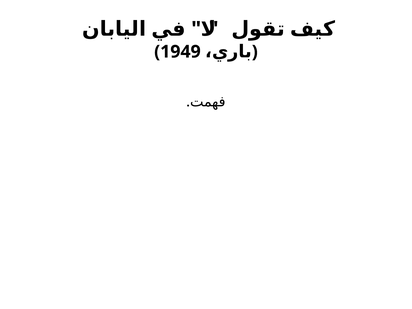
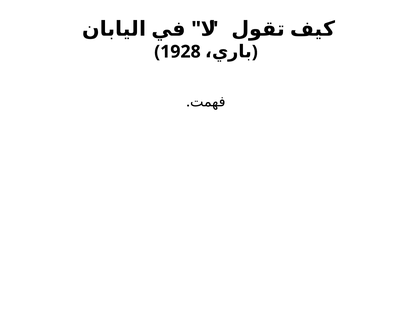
1949: 1949 -> 1928
